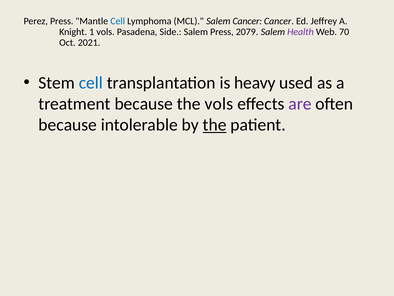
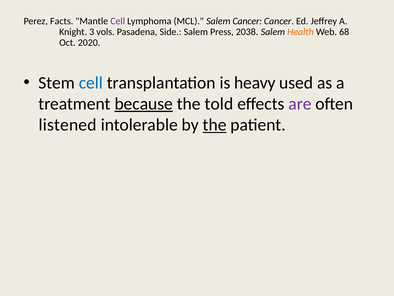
Perez Press: Press -> Facts
Cell at (118, 21) colour: blue -> purple
1: 1 -> 3
2079: 2079 -> 2038
Health colour: purple -> orange
70: 70 -> 68
2021: 2021 -> 2020
because at (144, 104) underline: none -> present
the vols: vols -> told
because at (68, 125): because -> listened
